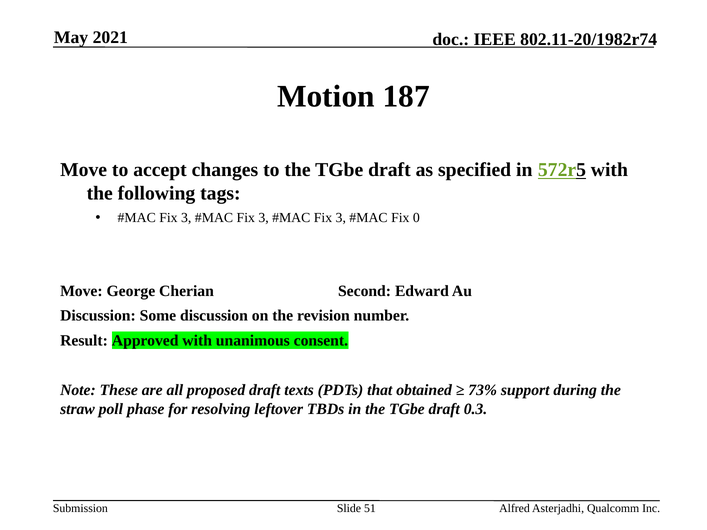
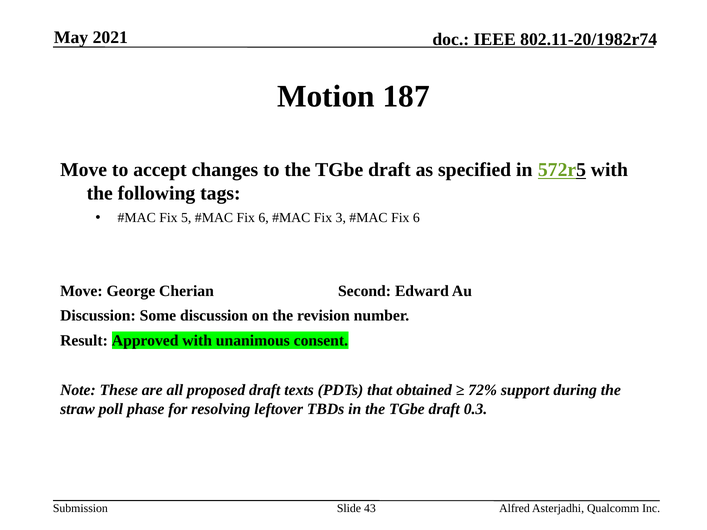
3 at (186, 218): 3 -> 5
3 at (264, 218): 3 -> 6
0 at (416, 218): 0 -> 6
73%: 73% -> 72%
51: 51 -> 43
